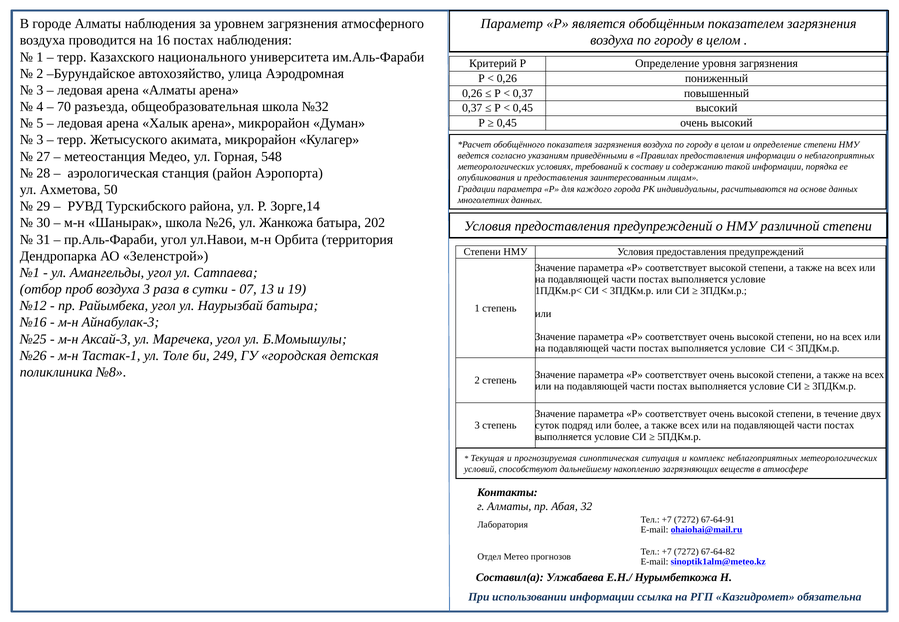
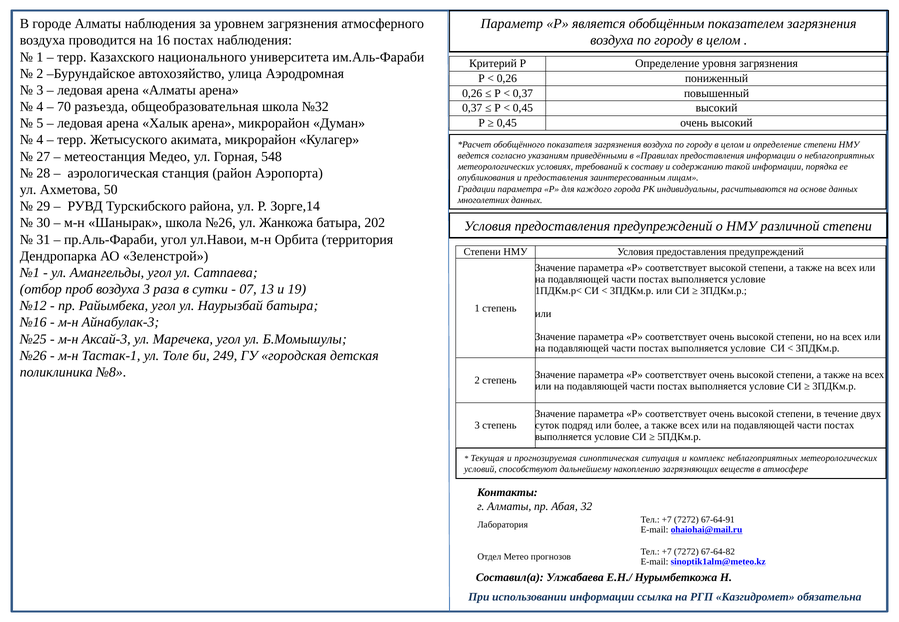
3 at (40, 140): 3 -> 4
